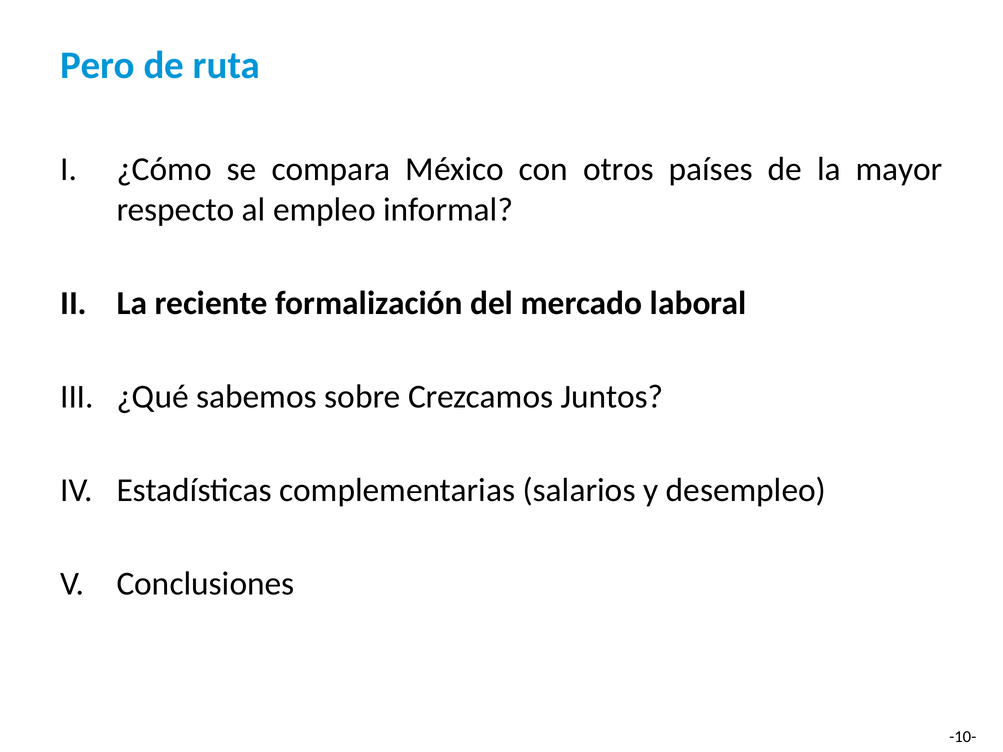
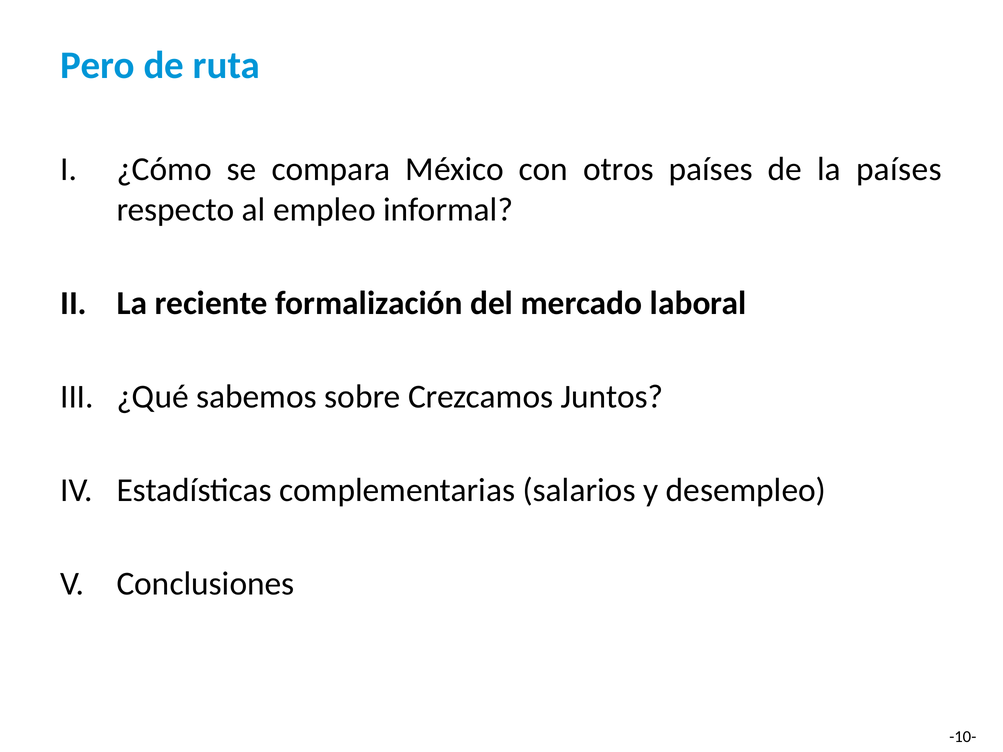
la mayor: mayor -> países
